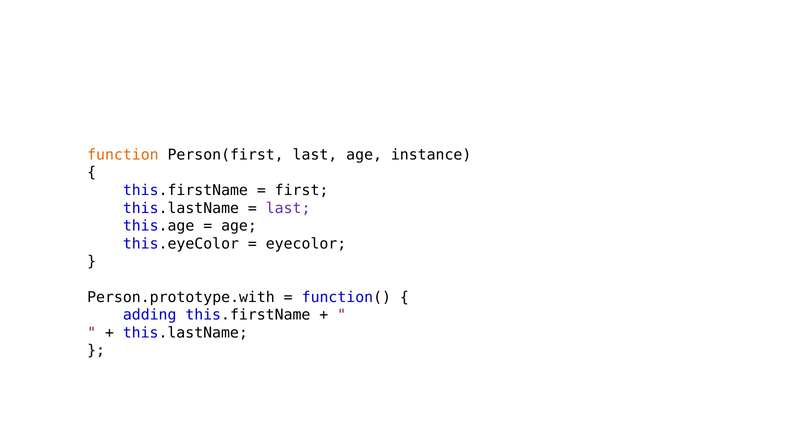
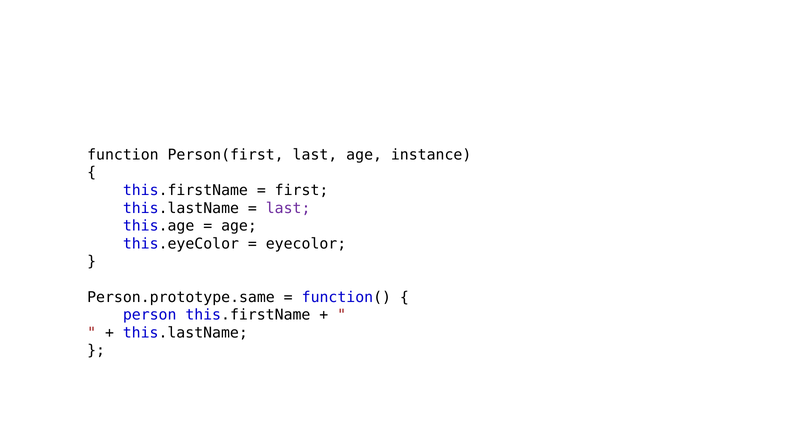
function colour: orange -> black
Person.prototype.with: Person.prototype.with -> Person.prototype.same
adding: adding -> person
